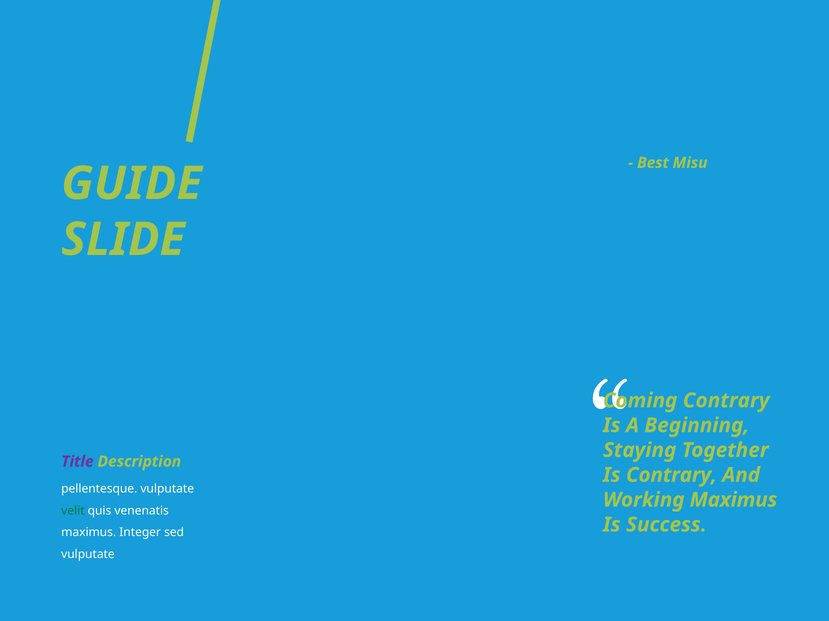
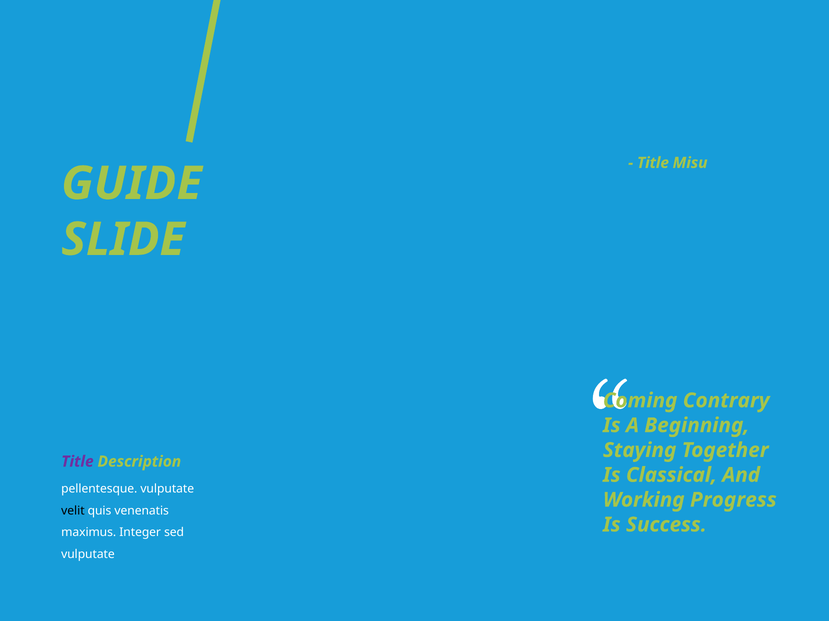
Best at (653, 163): Best -> Title
Is Contrary: Contrary -> Classical
Working Maximus: Maximus -> Progress
velit colour: green -> black
